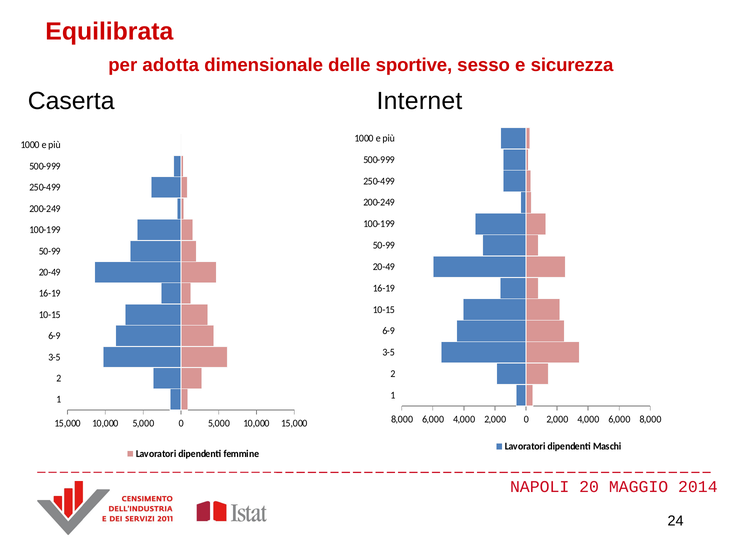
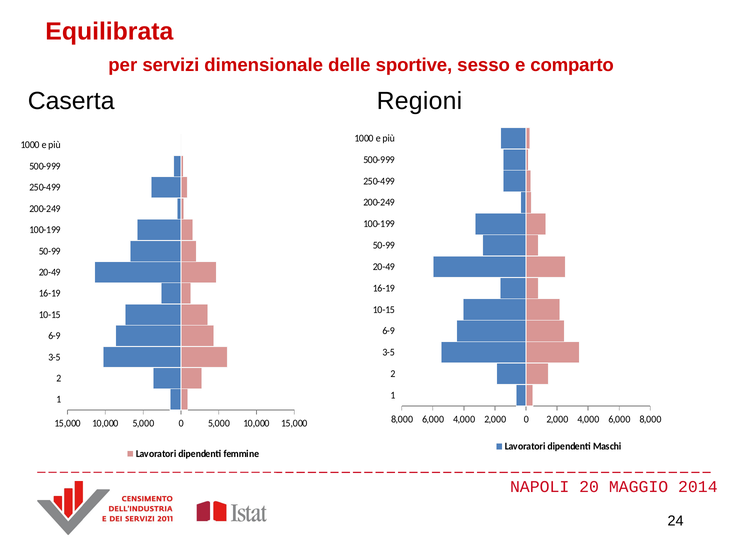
adotta: adotta -> servizi
sicurezza: sicurezza -> comparto
Internet: Internet -> Regioni
